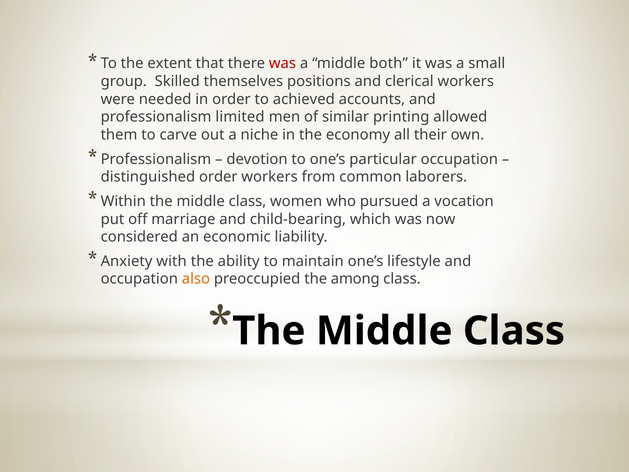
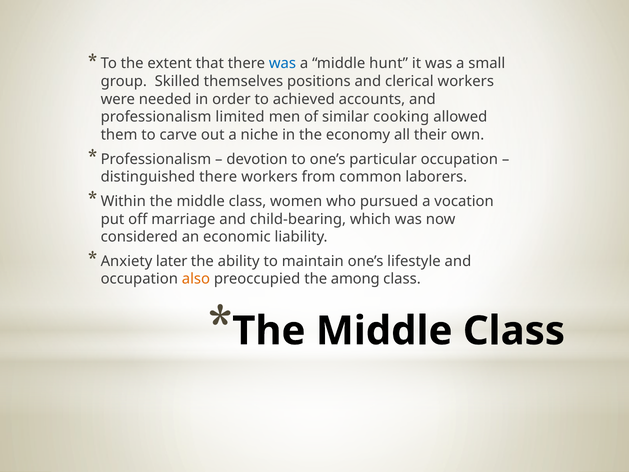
was at (282, 63) colour: red -> blue
both: both -> hunt
printing: printing -> cooking
distinguished order: order -> there
with: with -> later
